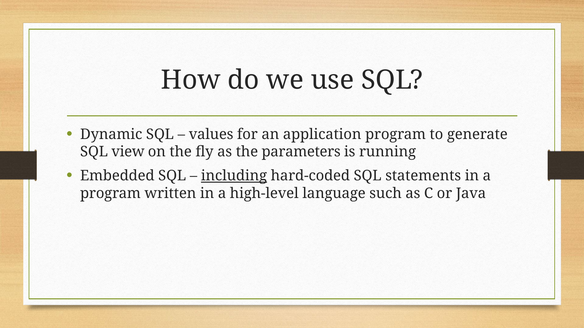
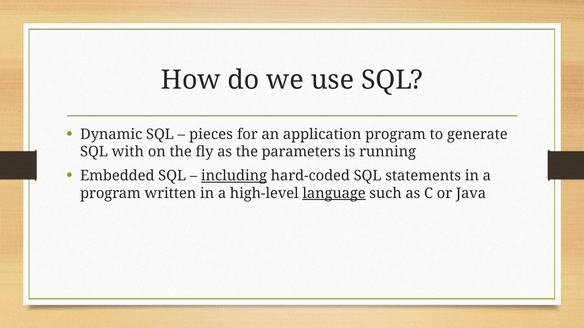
values: values -> pieces
view: view -> with
language underline: none -> present
